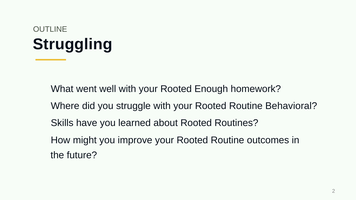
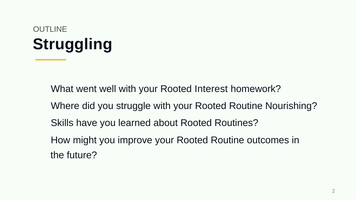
Enough: Enough -> Interest
Behavioral: Behavioral -> Nourishing
